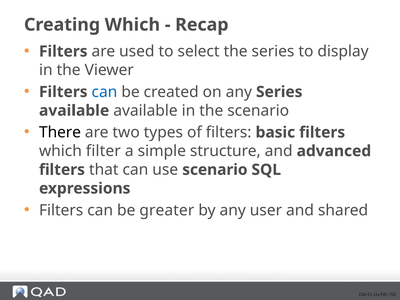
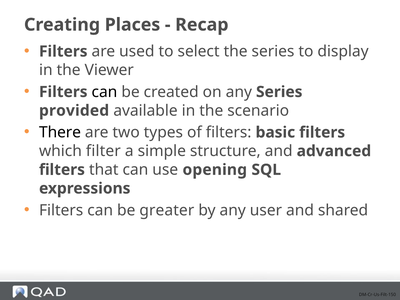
Creating Which: Which -> Places
can at (104, 92) colour: blue -> black
available at (74, 111): available -> provided
use scenario: scenario -> opening
